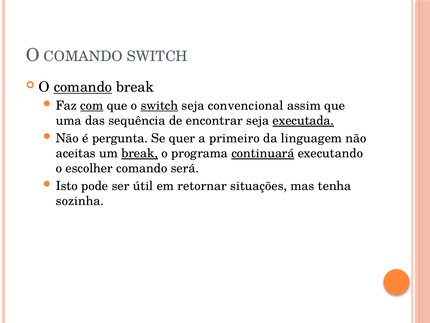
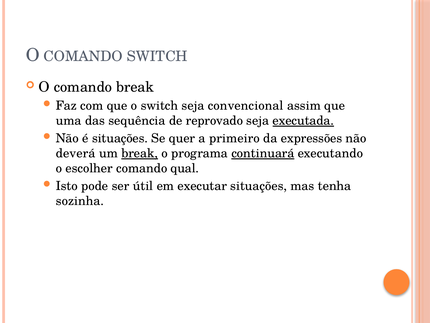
comando at (83, 87) underline: present -> none
com underline: present -> none
switch at (159, 106) underline: present -> none
encontrar: encontrar -> reprovado
é pergunta: pergunta -> situações
linguagem: linguagem -> expressões
aceitas: aceitas -> deverá
será: será -> qual
retornar: retornar -> executar
